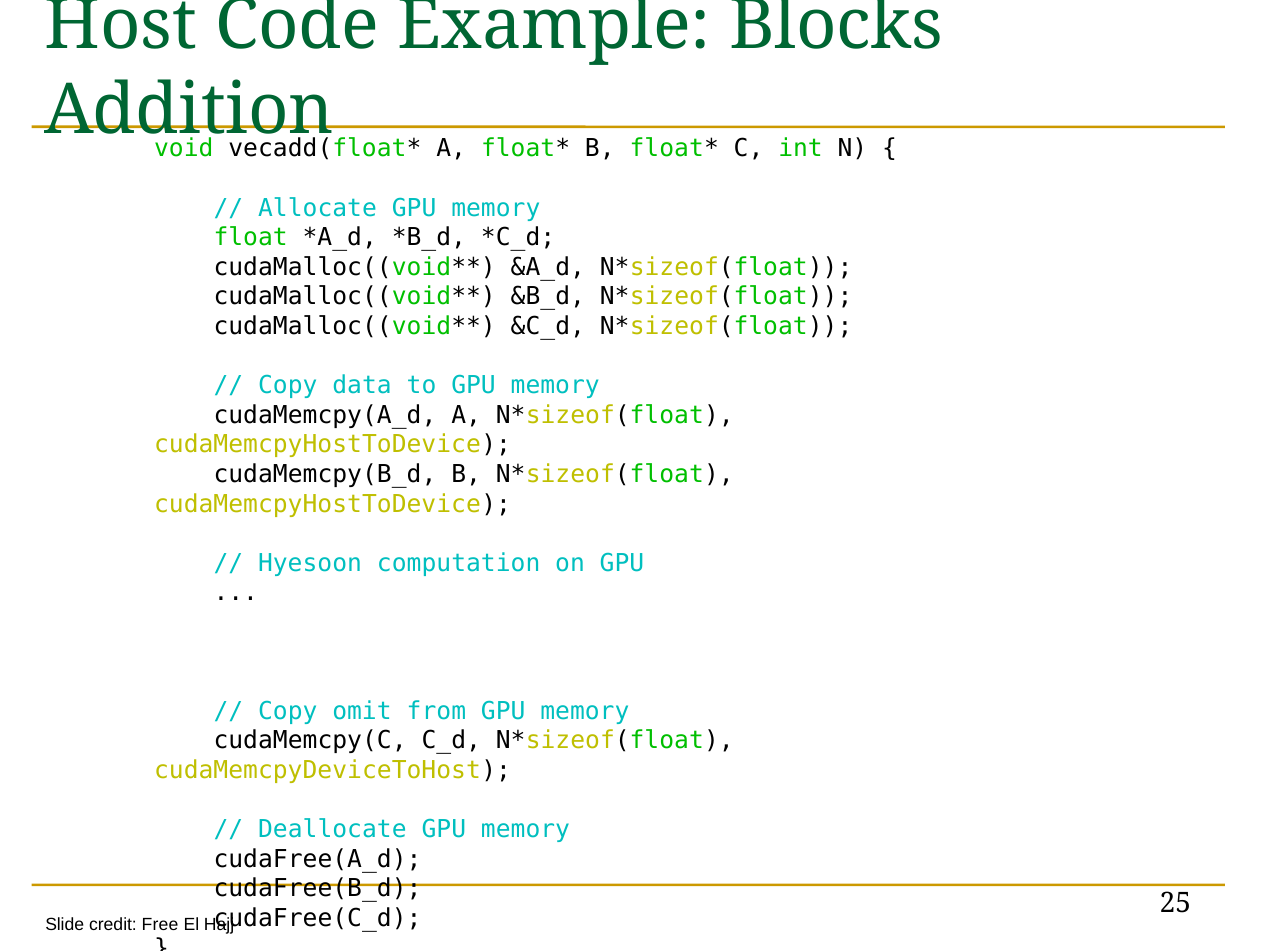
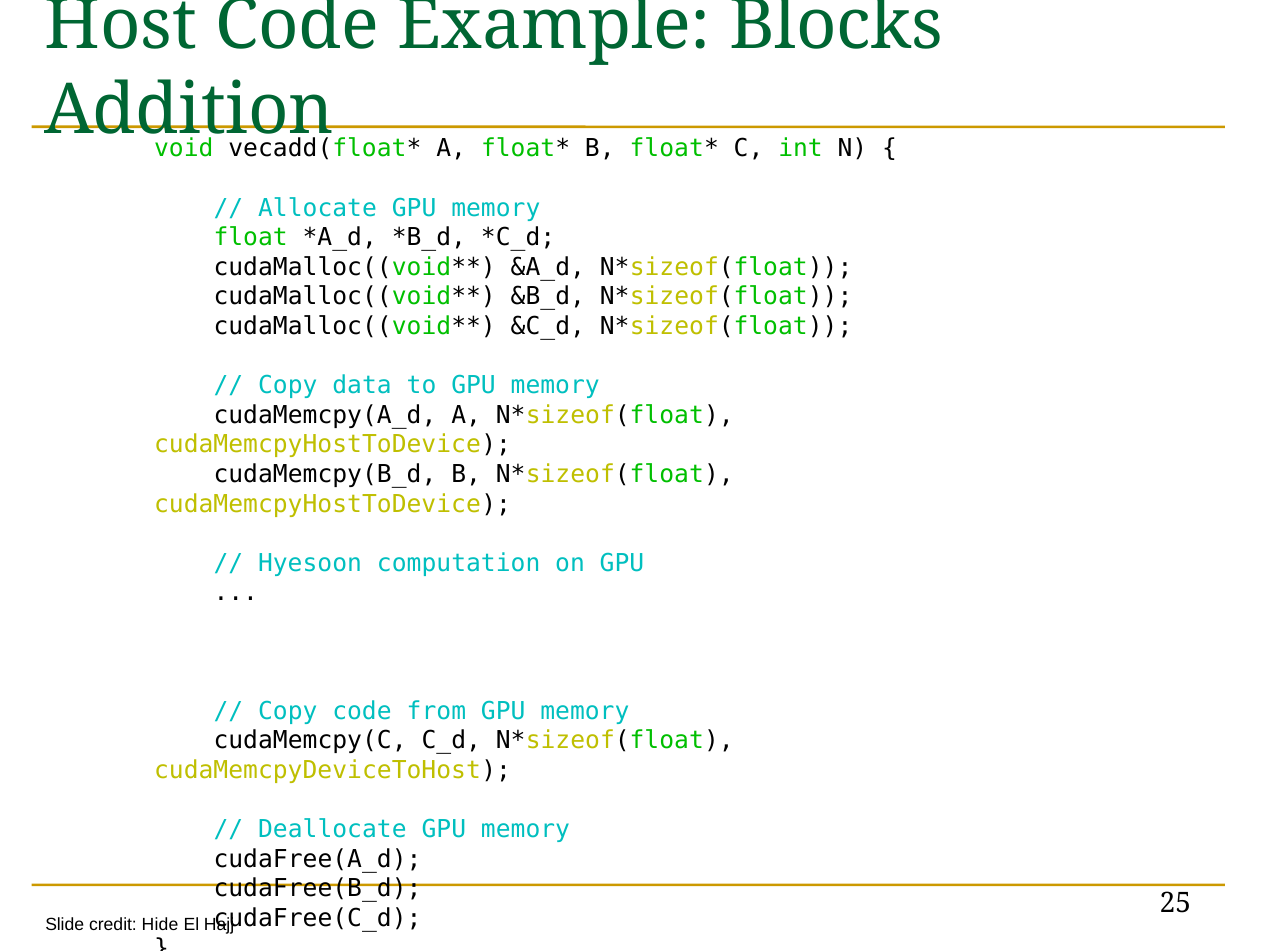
Copy omit: omit -> code
Free: Free -> Hide
